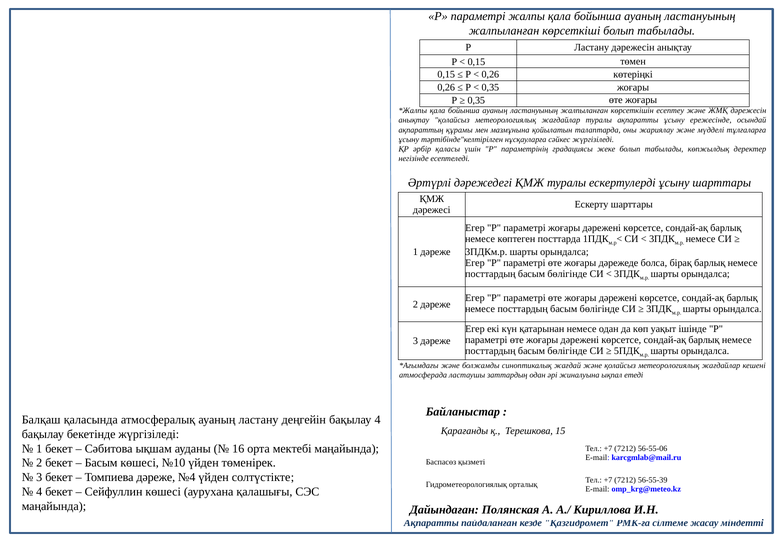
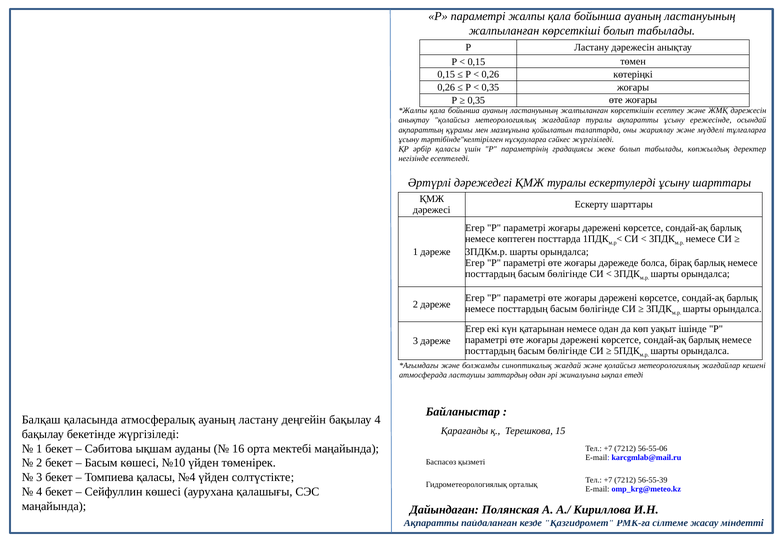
Томпиева дәреже: дәреже -> қаласы
